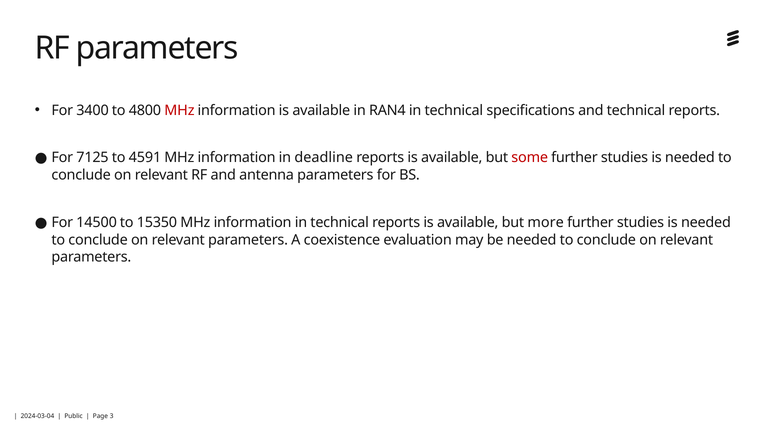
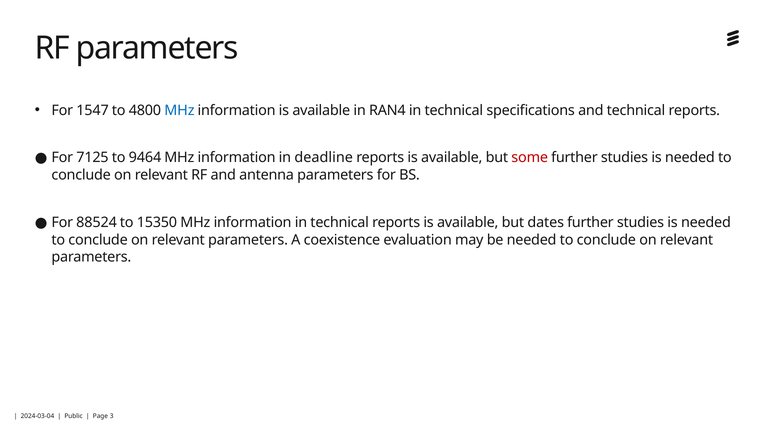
3400: 3400 -> 1547
MHz at (179, 110) colour: red -> blue
4591: 4591 -> 9464
14500: 14500 -> 88524
more: more -> dates
